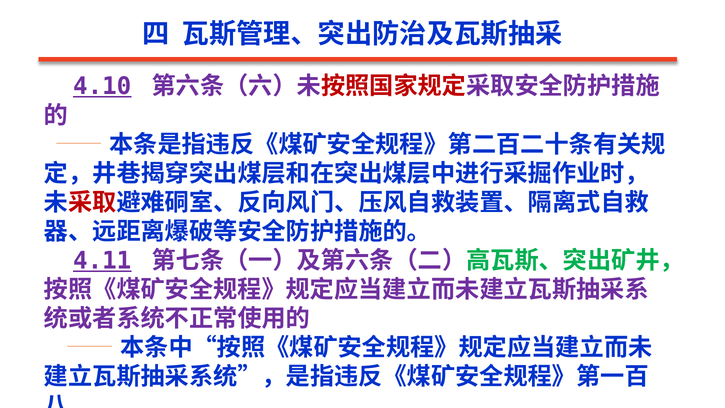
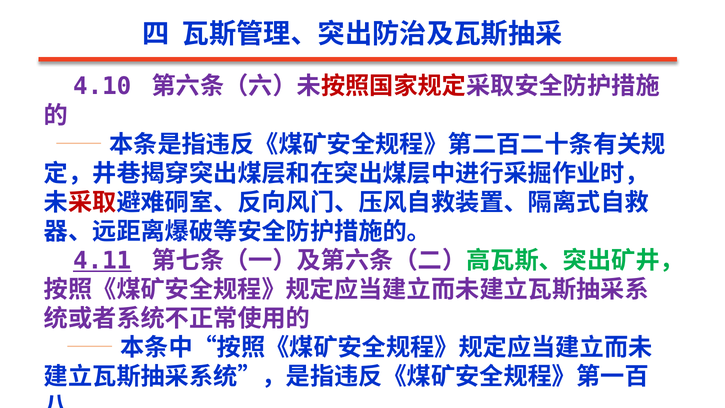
4.10 underline: present -> none
